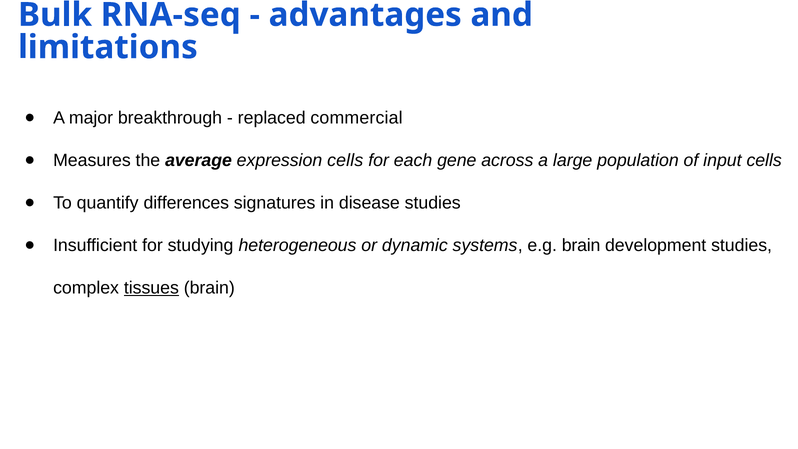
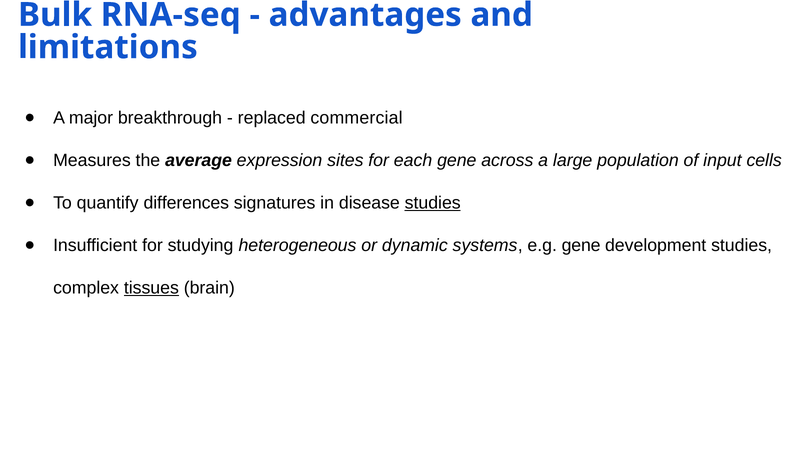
expression cells: cells -> sites
studies at (433, 203) underline: none -> present
e.g brain: brain -> gene
